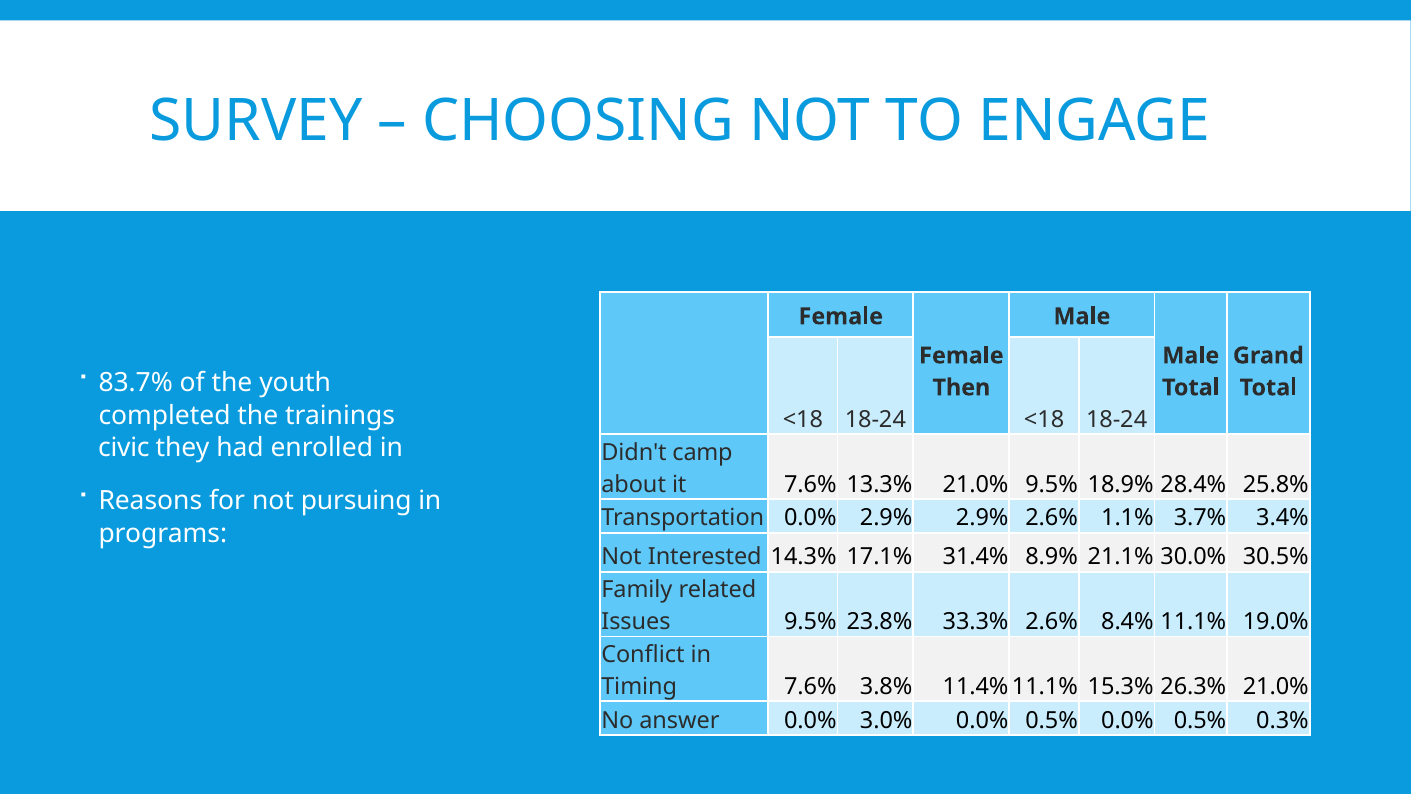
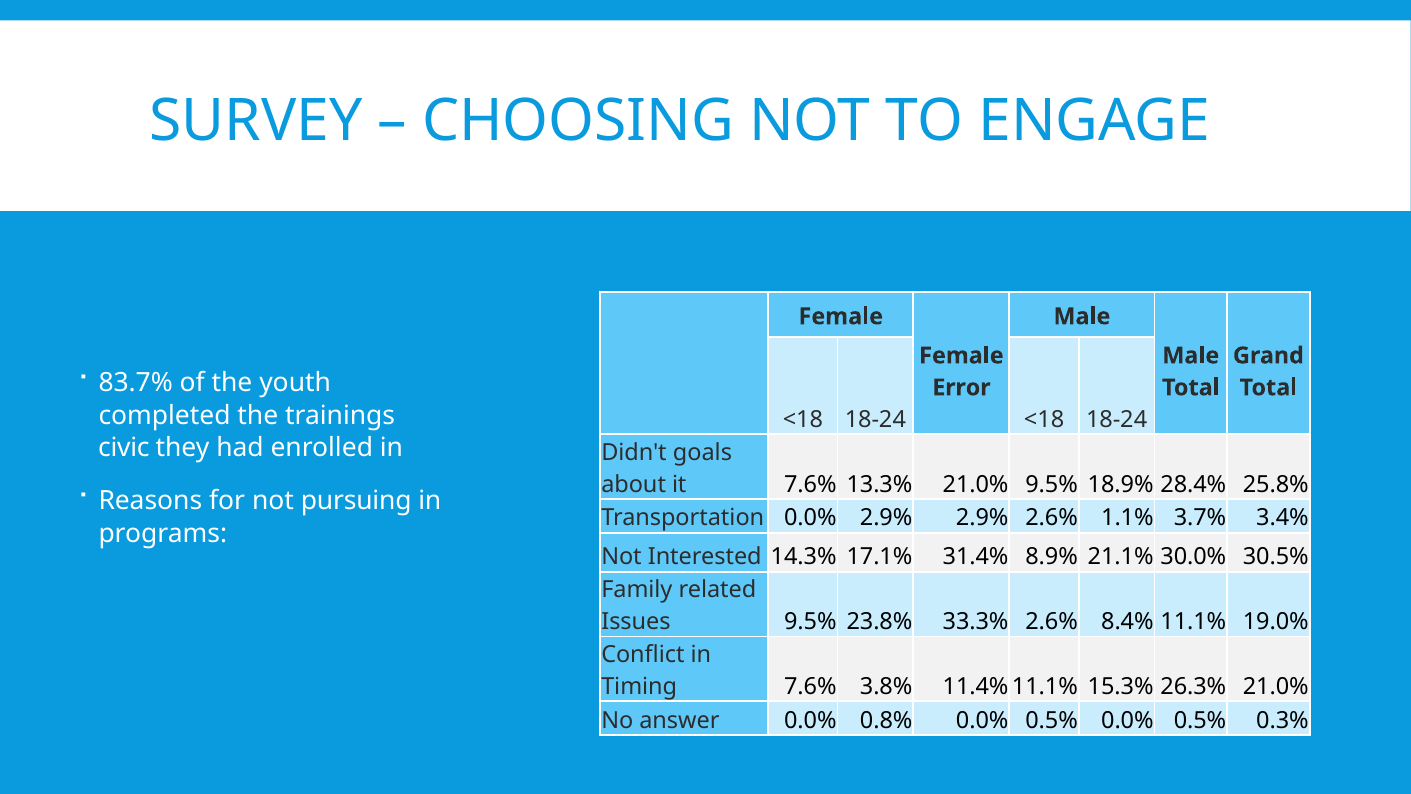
Then: Then -> Error
camp: camp -> goals
3.0%: 3.0% -> 0.8%
